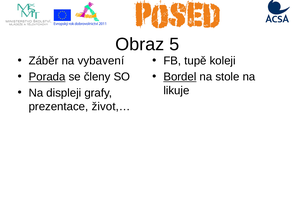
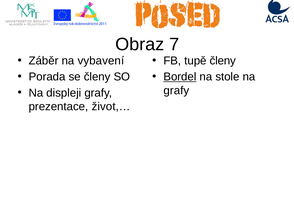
5: 5 -> 7
tupě koleji: koleji -> členy
Porada underline: present -> none
likuje at (176, 90): likuje -> grafy
